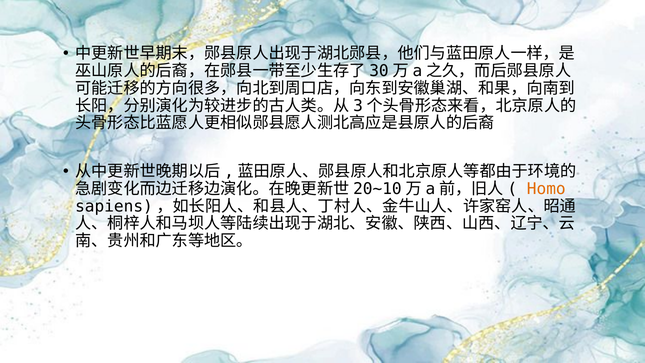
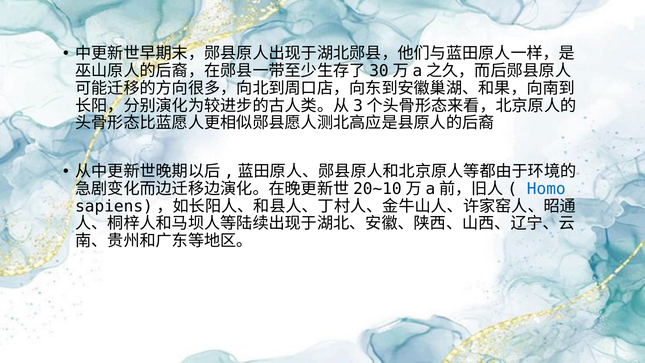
Homo colour: orange -> blue
